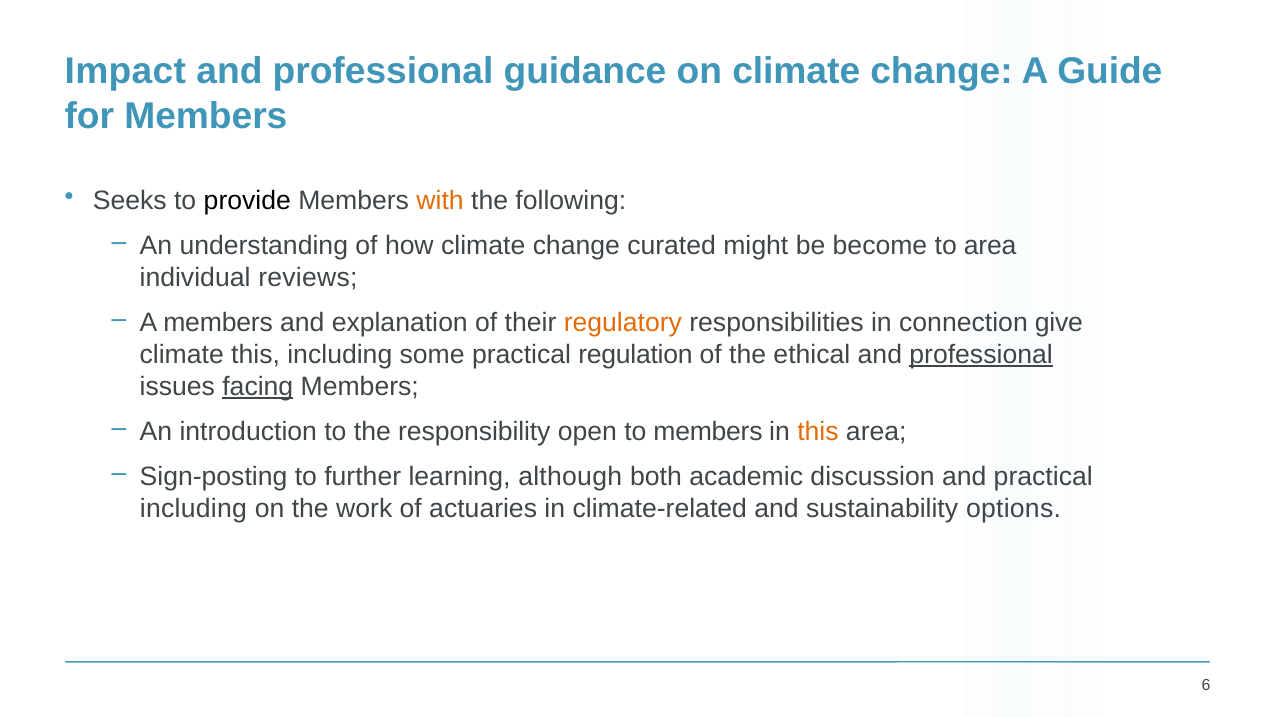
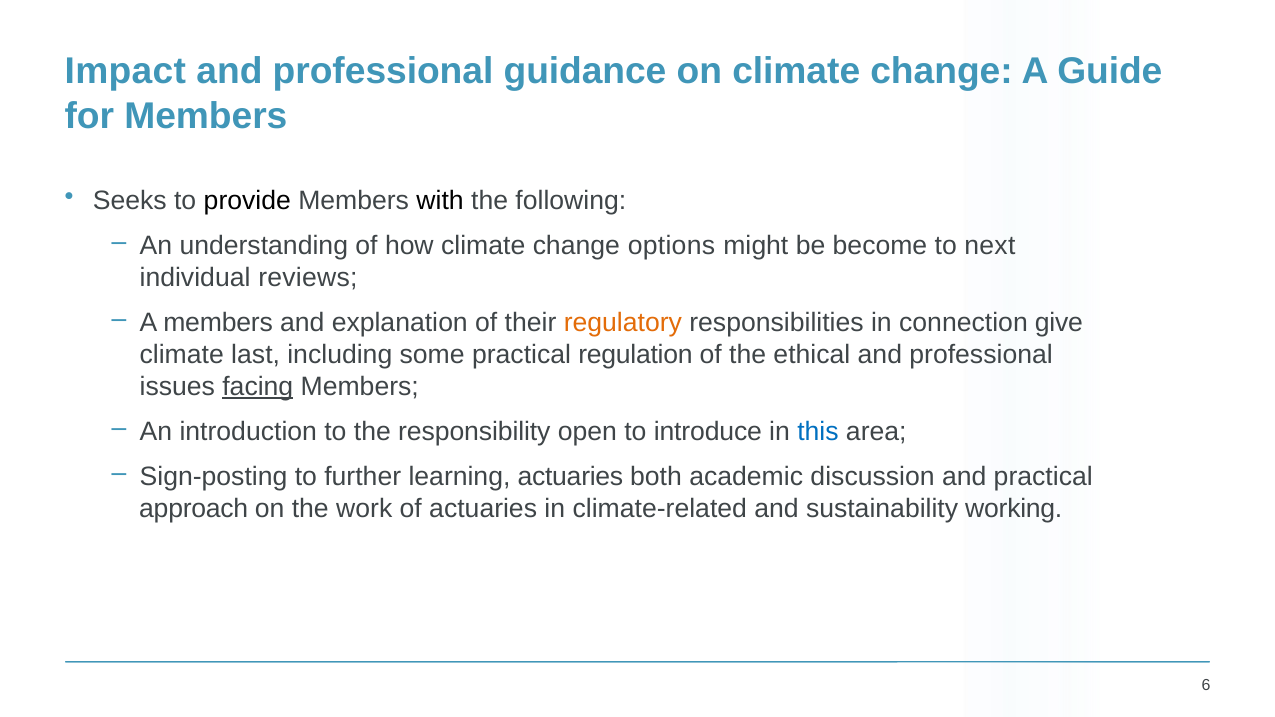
with colour: orange -> black
curated: curated -> options
to area: area -> next
climate this: this -> last
professional at (981, 355) underline: present -> none
to members: members -> introduce
this at (818, 432) colour: orange -> blue
learning although: although -> actuaries
including at (193, 509): including -> approach
options: options -> working
